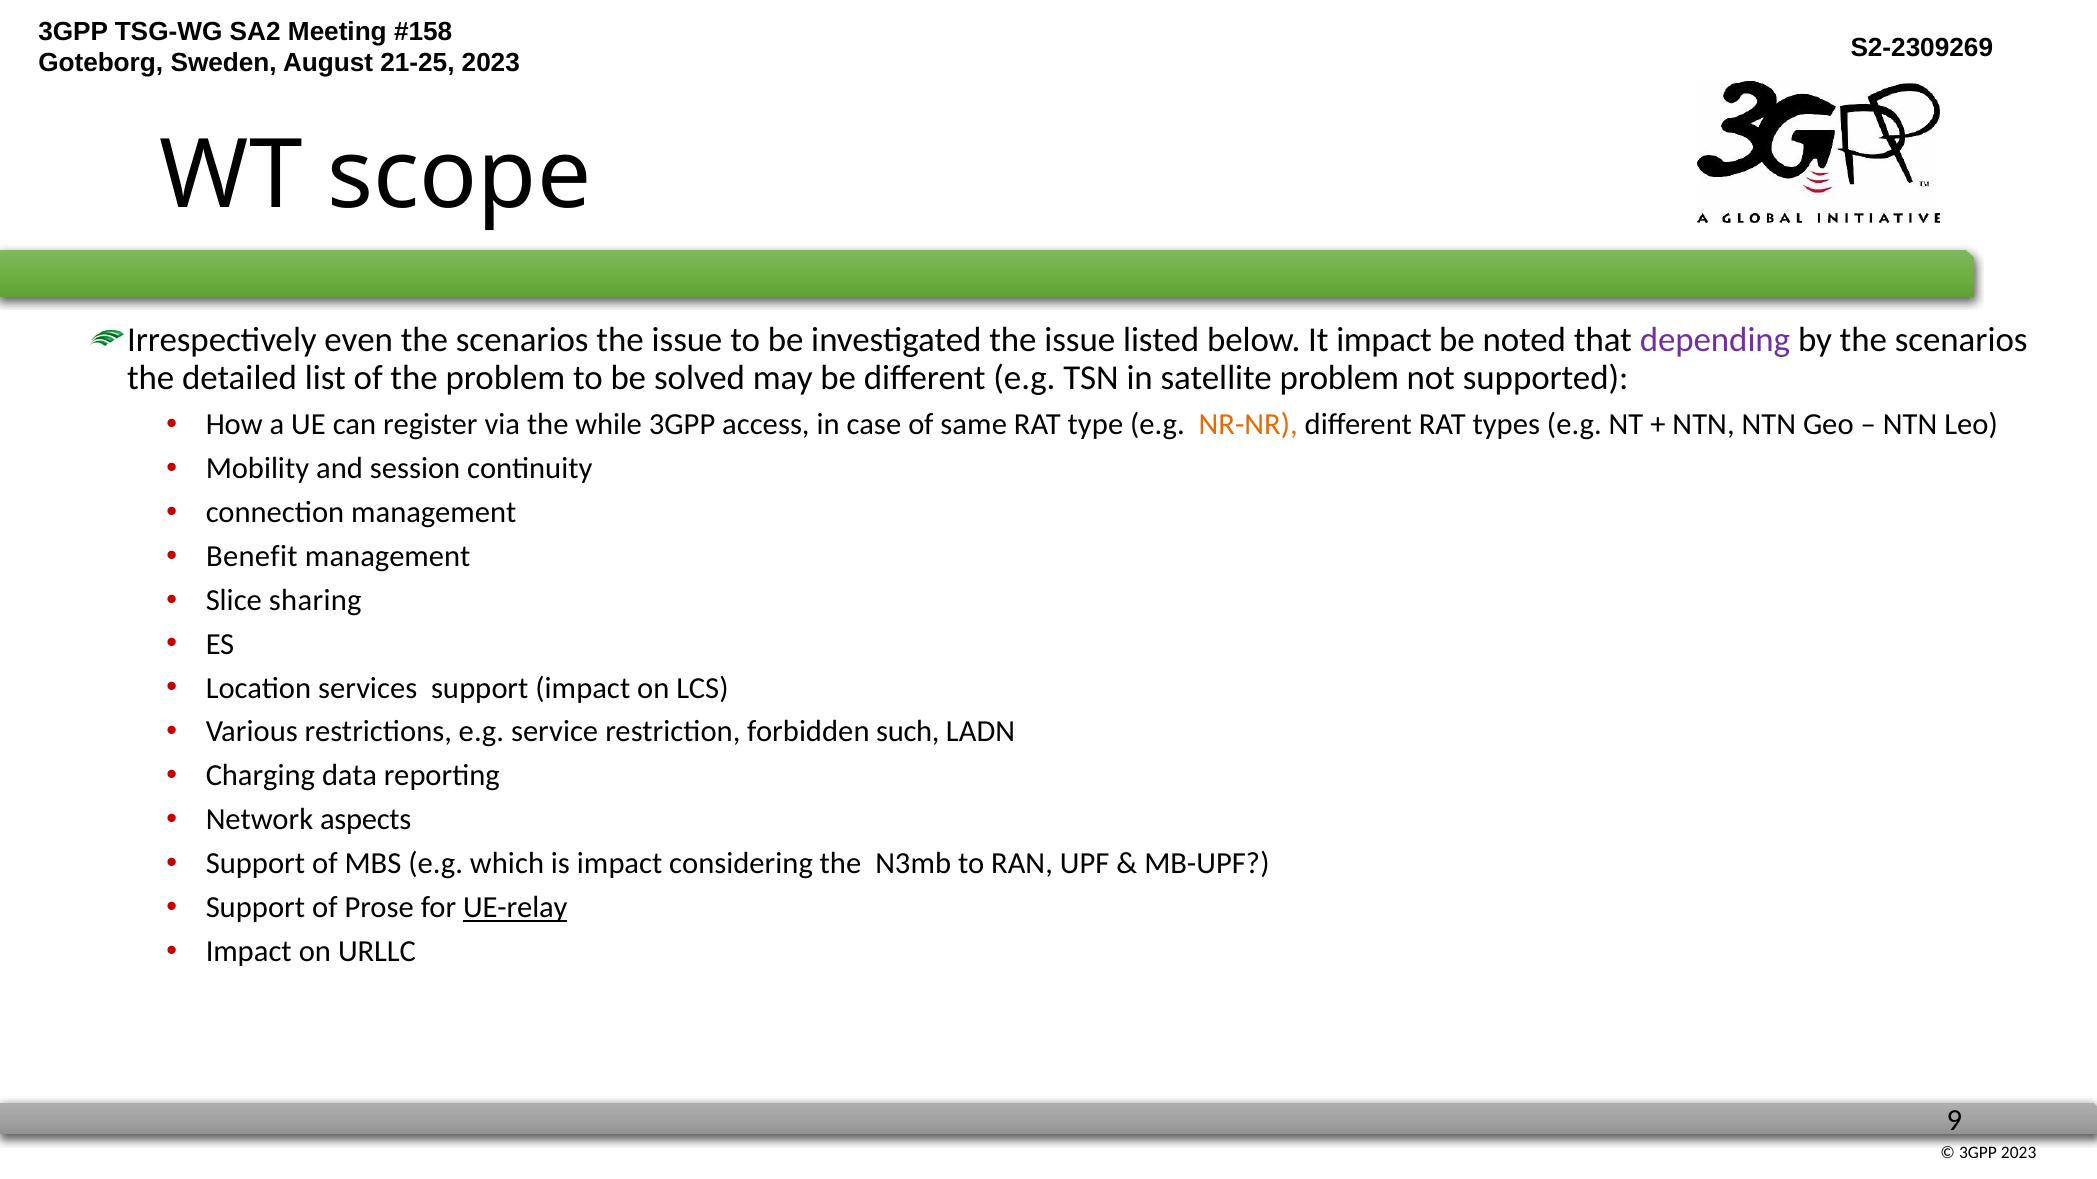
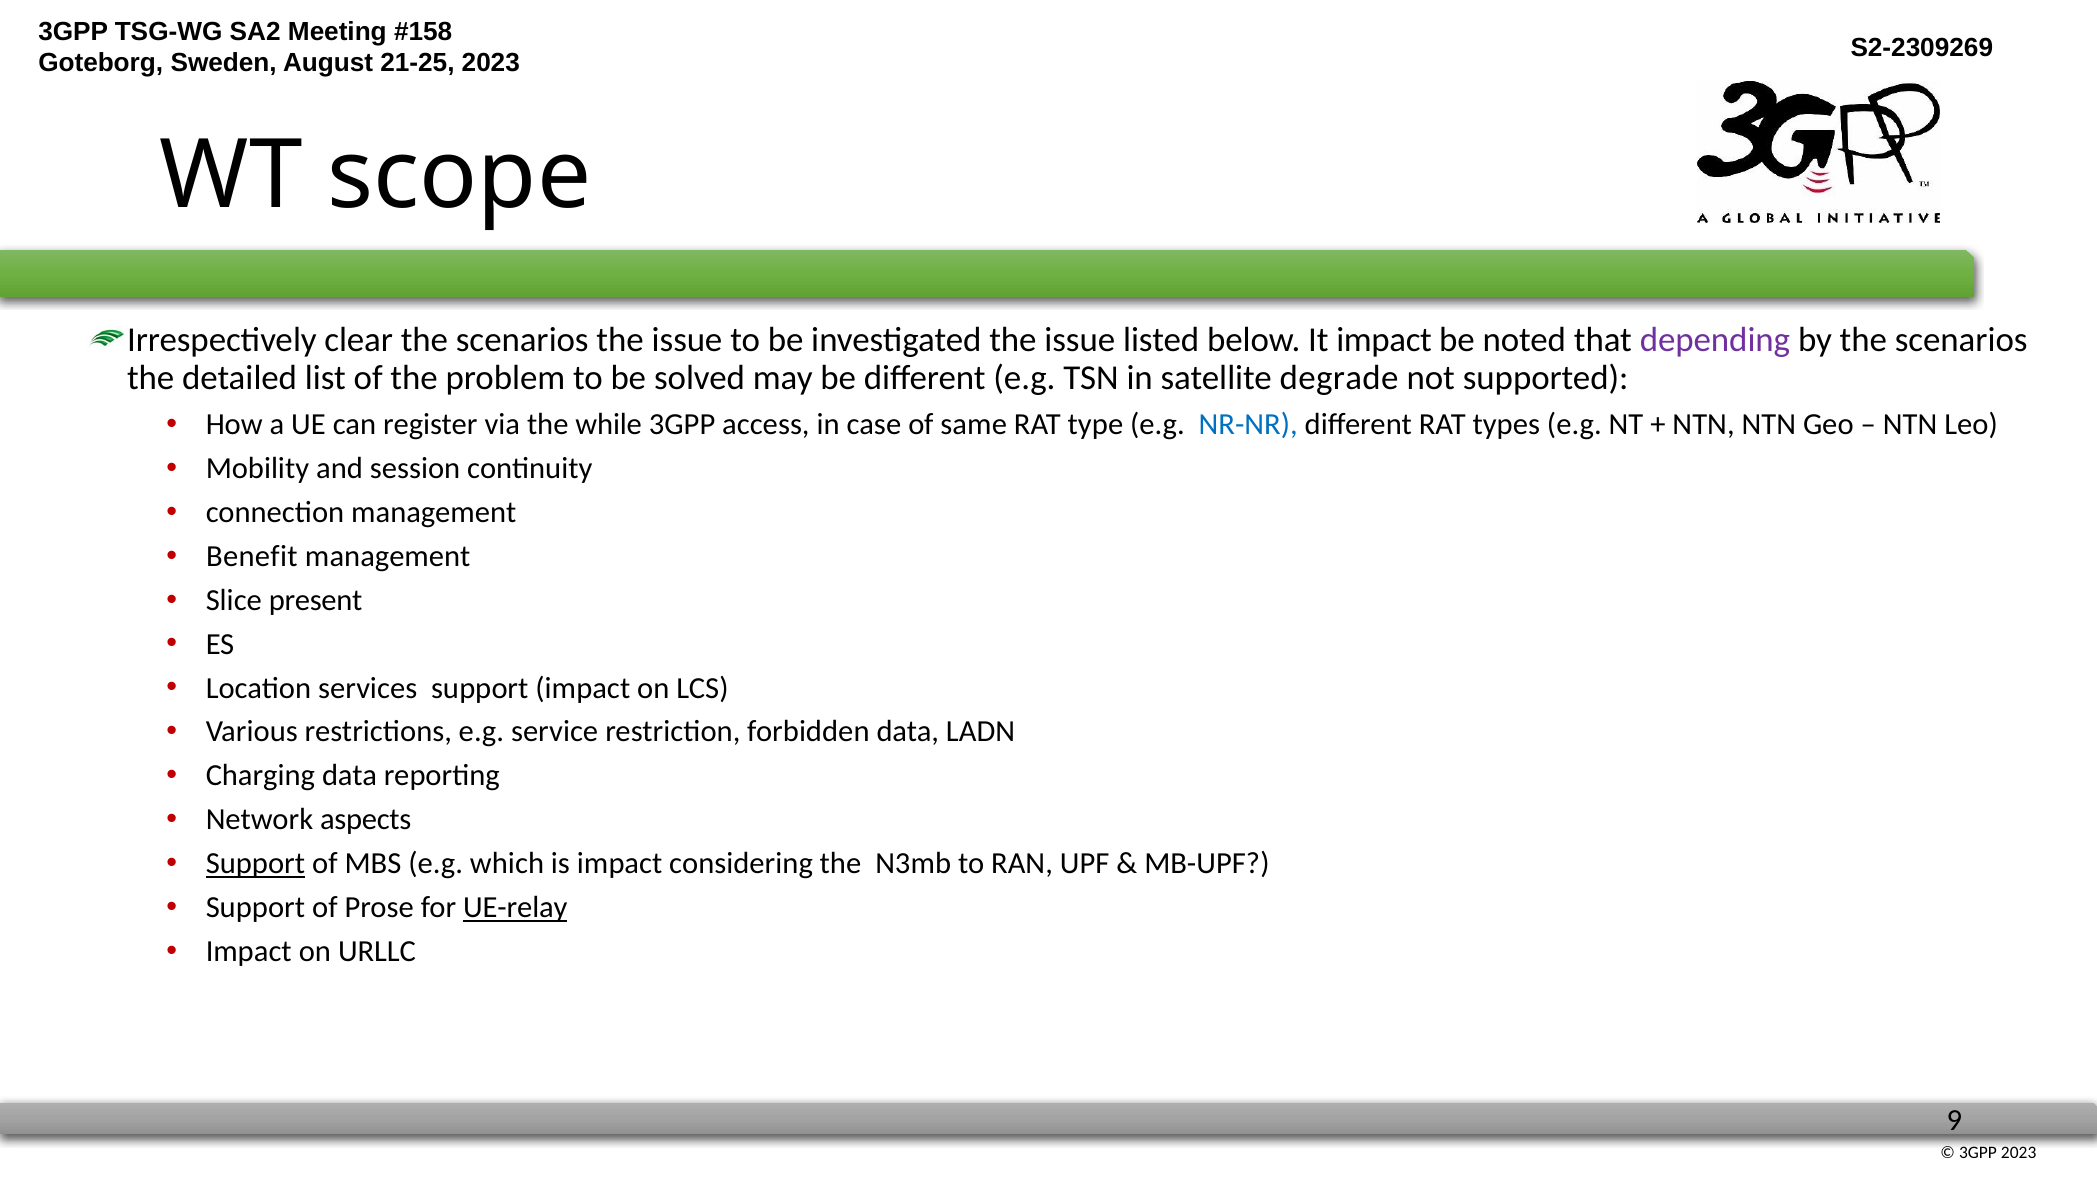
even: even -> clear
satellite problem: problem -> degrade
NR-NR colour: orange -> blue
sharing: sharing -> present
forbidden such: such -> data
Support at (255, 864) underline: none -> present
